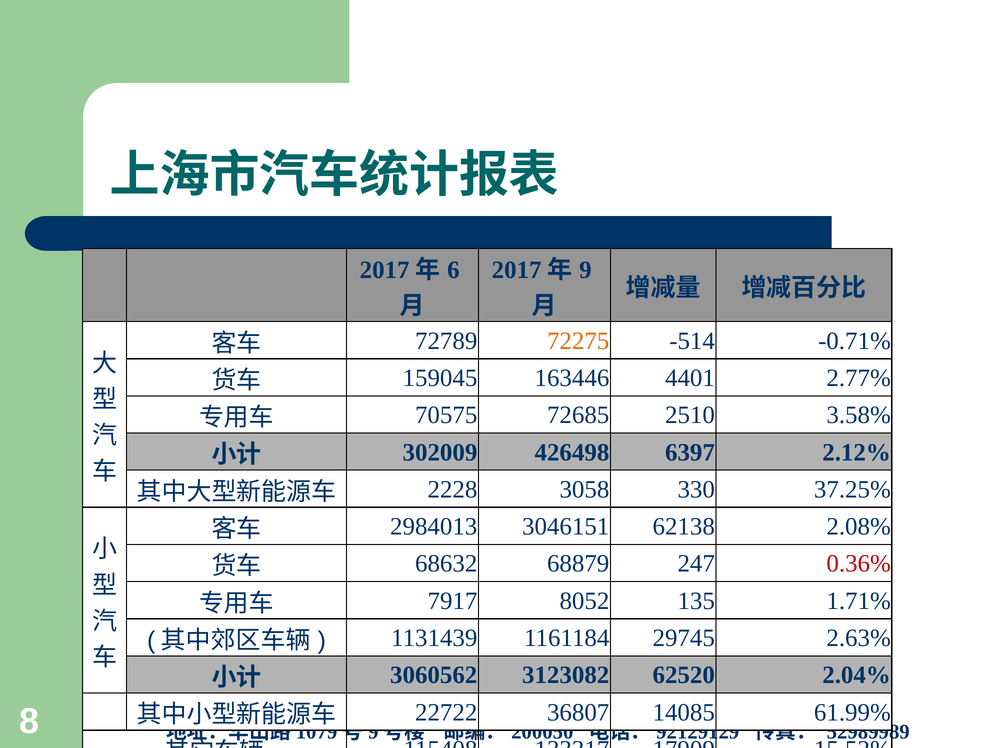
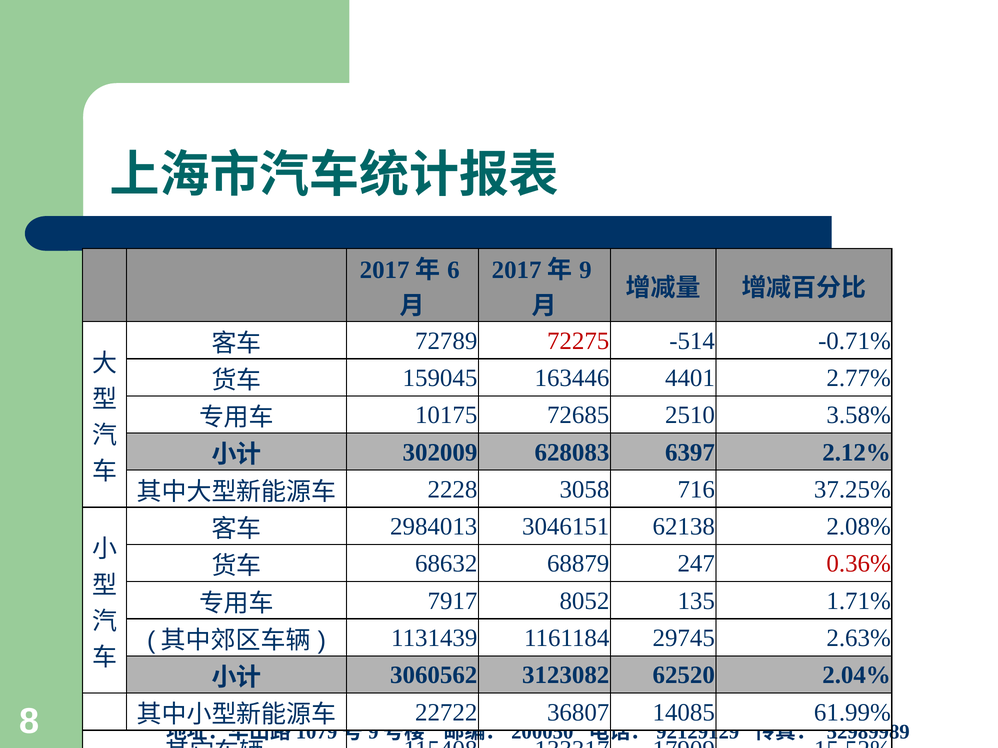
72275 colour: orange -> red
70575: 70575 -> 10175
426498: 426498 -> 628083
330: 330 -> 716
